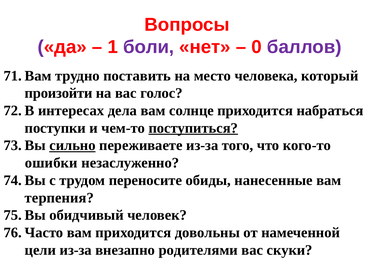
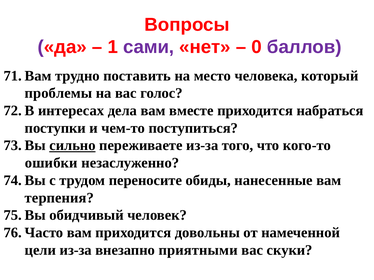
боли: боли -> сами
произойти: произойти -> проблемы
солнце: солнце -> вместе
поступиться underline: present -> none
родителями: родителями -> приятными
